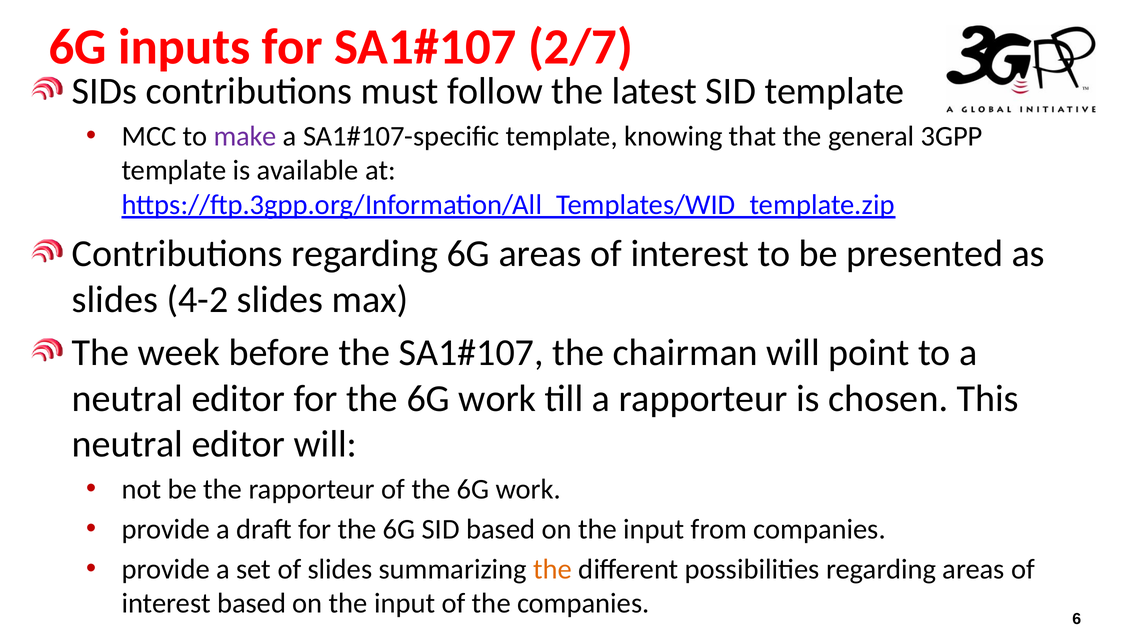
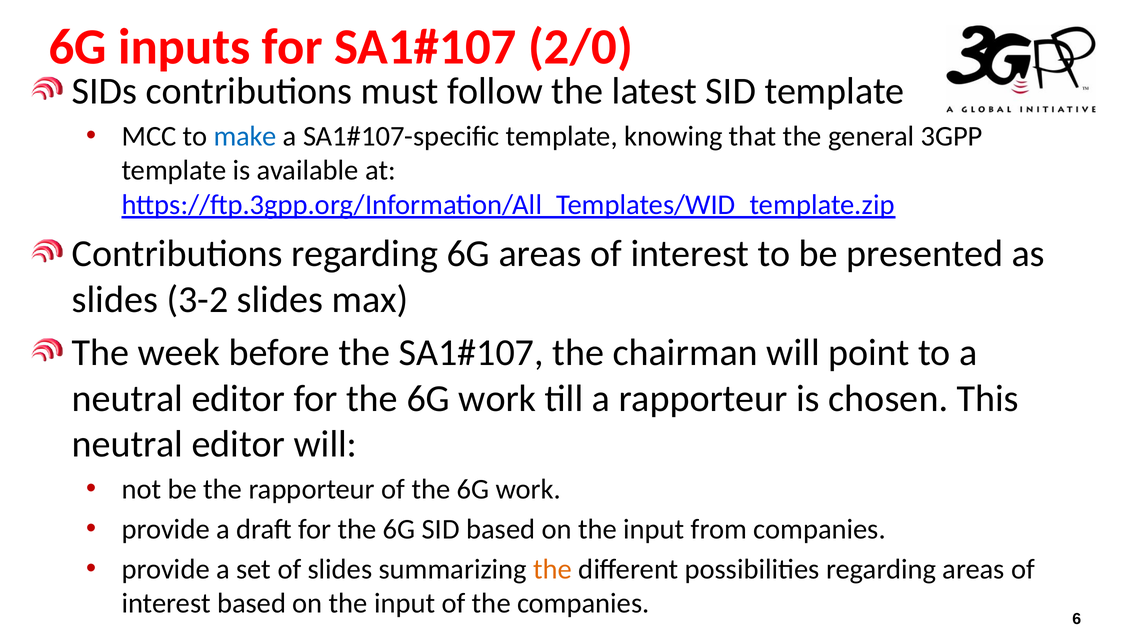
2/7: 2/7 -> 2/0
make colour: purple -> blue
4-2: 4-2 -> 3-2
